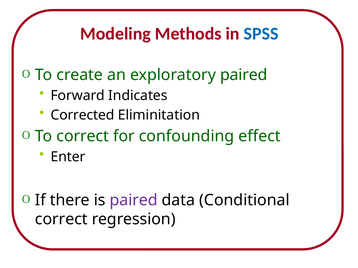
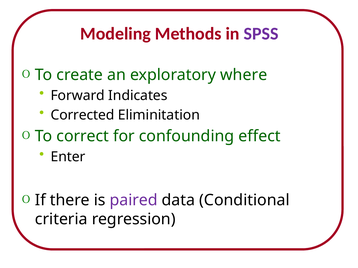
SPSS colour: blue -> purple
exploratory paired: paired -> where
correct at (61, 220): correct -> criteria
